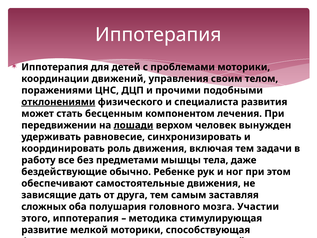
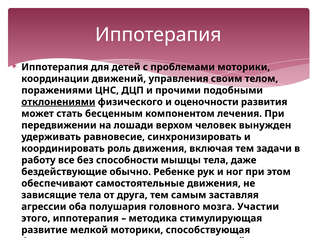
специалиста: специалиста -> оценочности
лошади underline: present -> none
предметами: предметами -> способности
зависящие дать: дать -> тела
сложных at (44, 206): сложных -> агрессии
